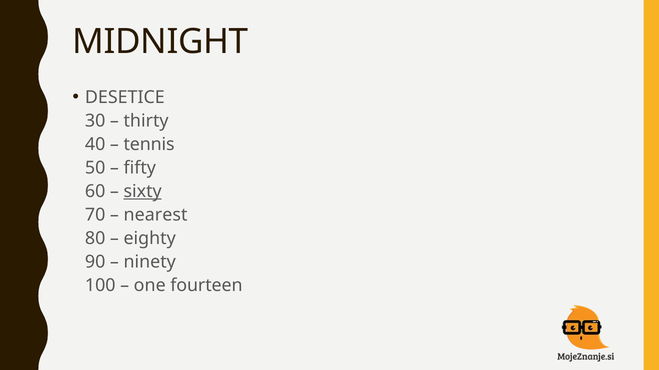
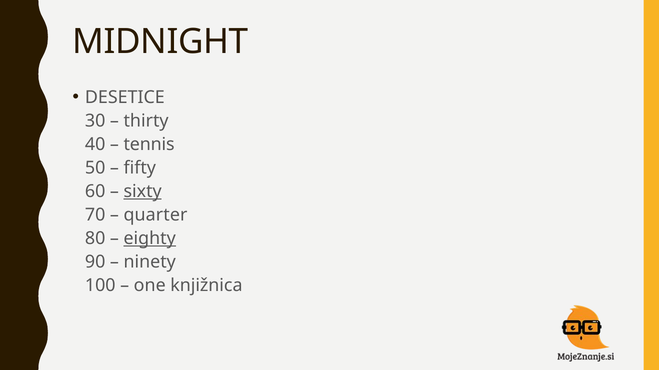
nearest: nearest -> quarter
eighty underline: none -> present
fourteen: fourteen -> knjižnica
